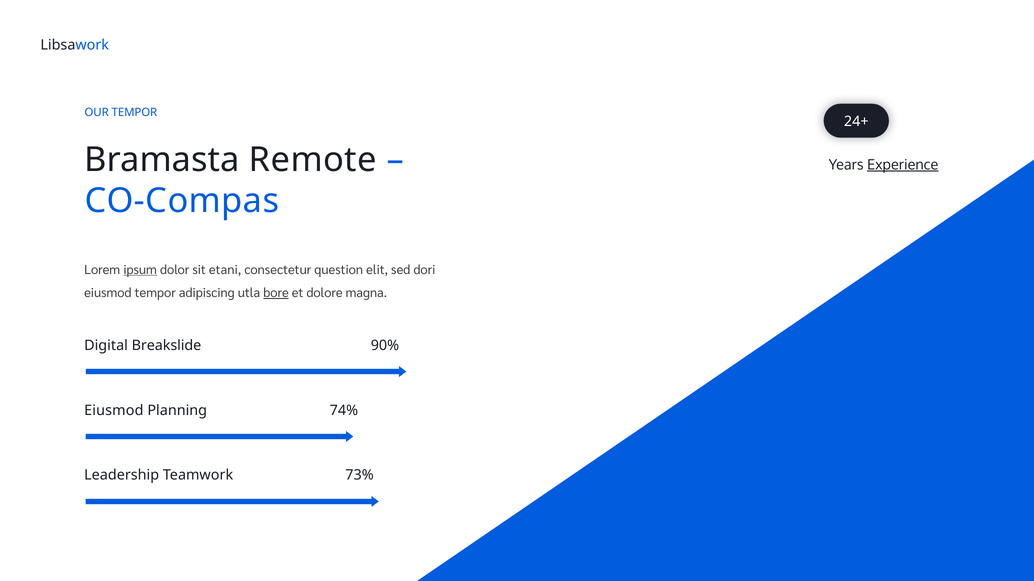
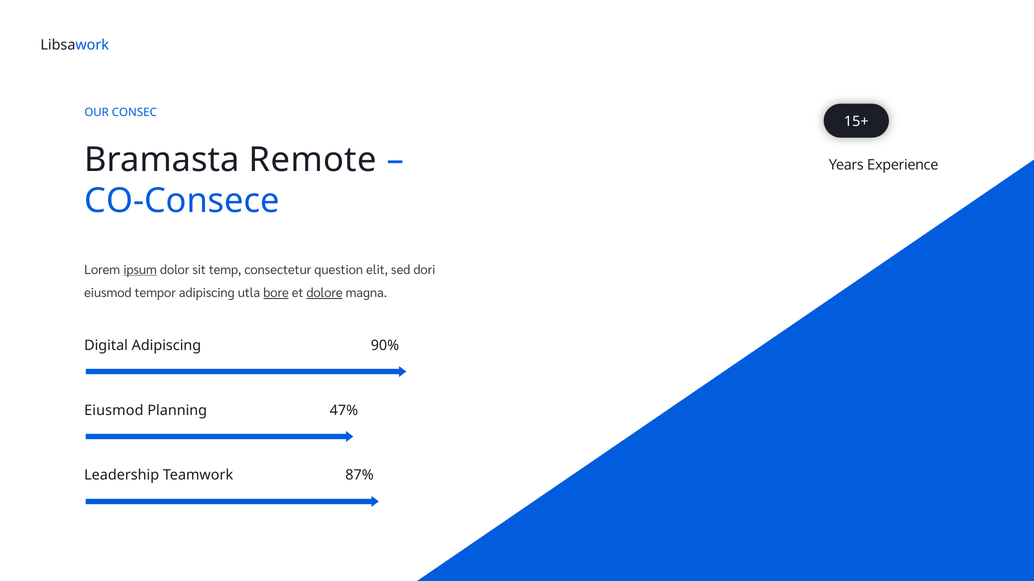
OUR TEMPOR: TEMPOR -> CONSEC
24+: 24+ -> 15+
Experience underline: present -> none
CO-Compas: CO-Compas -> CO-Consece
etani: etani -> temp
dolore underline: none -> present
Digital Breakslide: Breakslide -> Adipiscing
74%: 74% -> 47%
73%: 73% -> 87%
